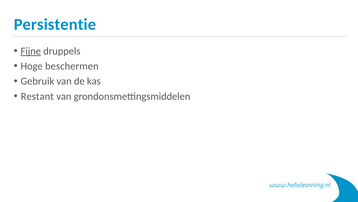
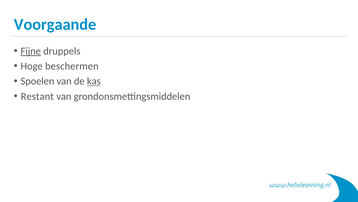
Persistentie: Persistentie -> Voorgaande
Gebruik: Gebruik -> Spoelen
kas underline: none -> present
